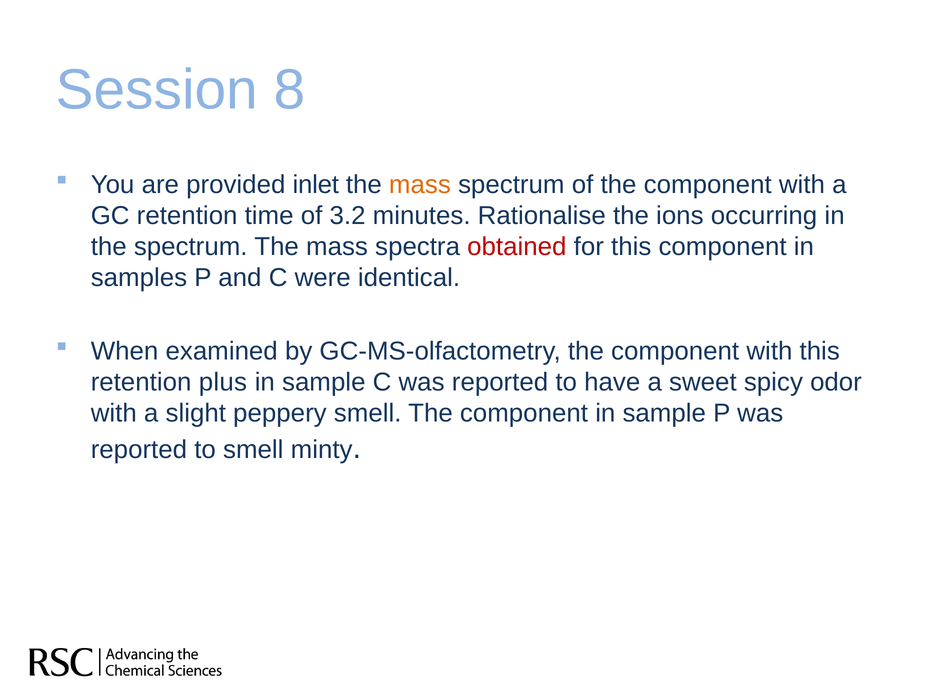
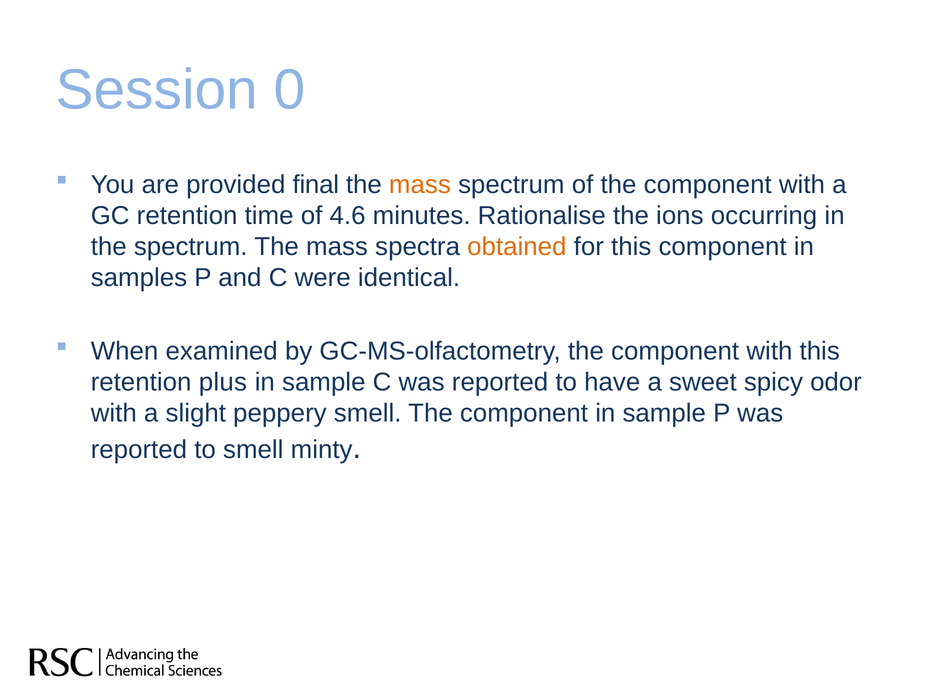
8: 8 -> 0
inlet: inlet -> final
3.2: 3.2 -> 4.6
obtained colour: red -> orange
